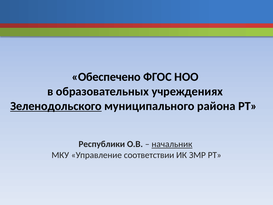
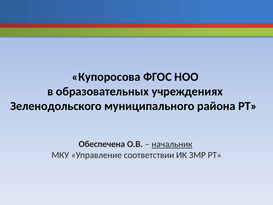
Обеспечено: Обеспечено -> Купоросова
Зеленодольского underline: present -> none
Республики: Республики -> Обеспечена
